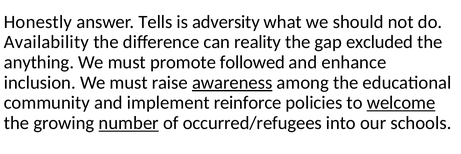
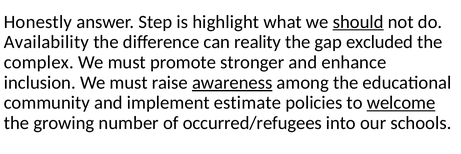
Tells: Tells -> Step
adversity: adversity -> highlight
should underline: none -> present
anything: anything -> complex
followed: followed -> stronger
reinforce: reinforce -> estimate
number underline: present -> none
